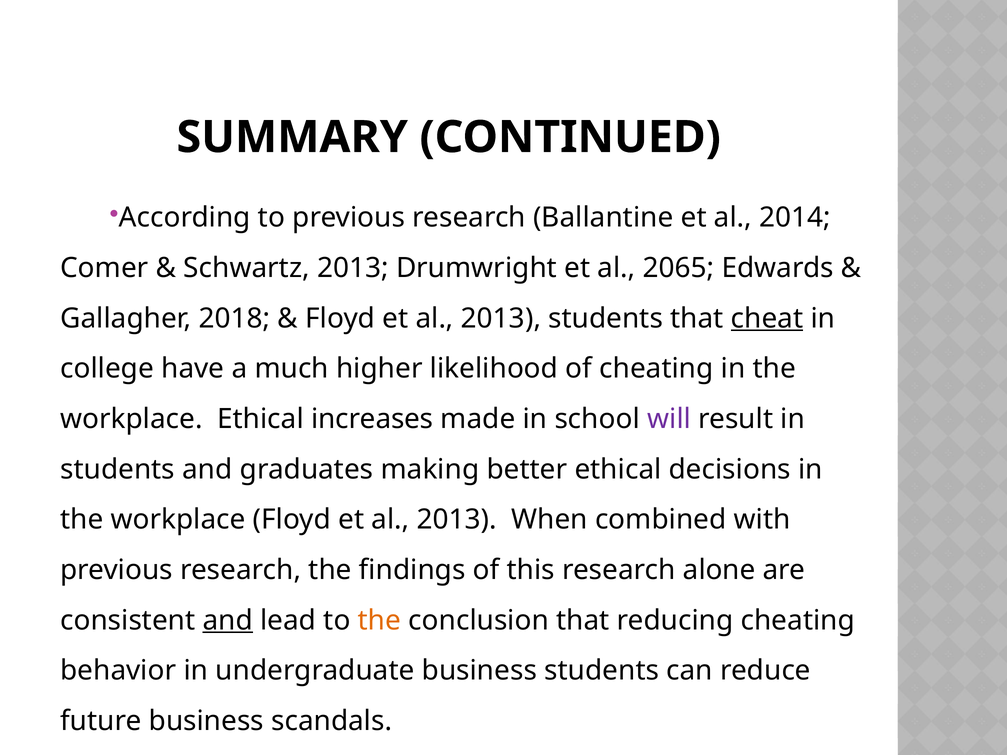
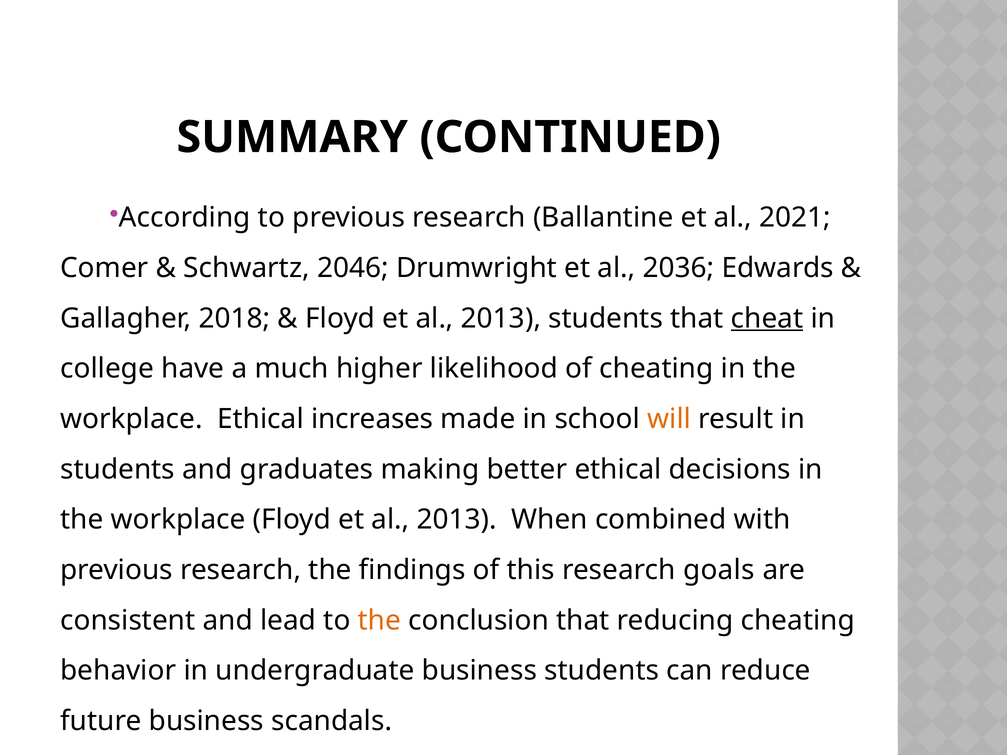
2014: 2014 -> 2021
Schwartz 2013: 2013 -> 2046
2065: 2065 -> 2036
will colour: purple -> orange
alone: alone -> goals
and at (228, 621) underline: present -> none
